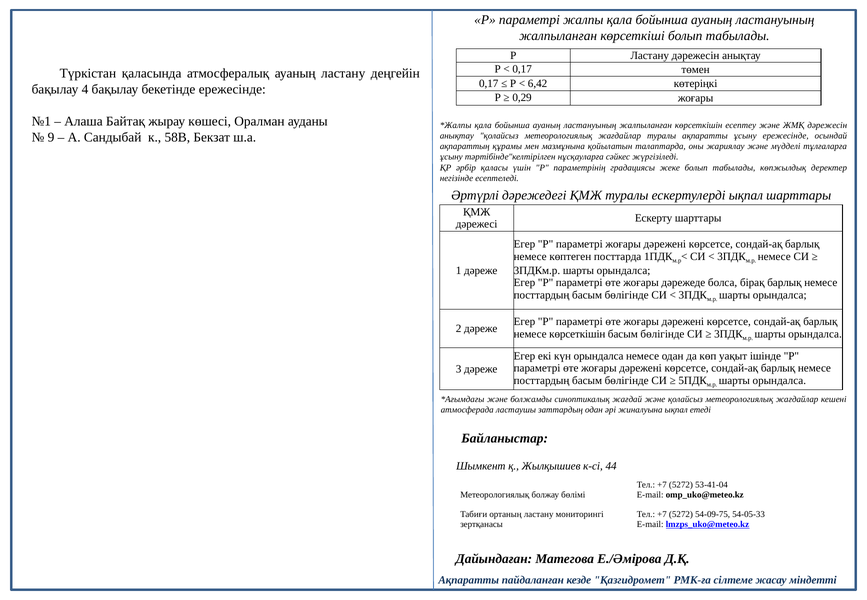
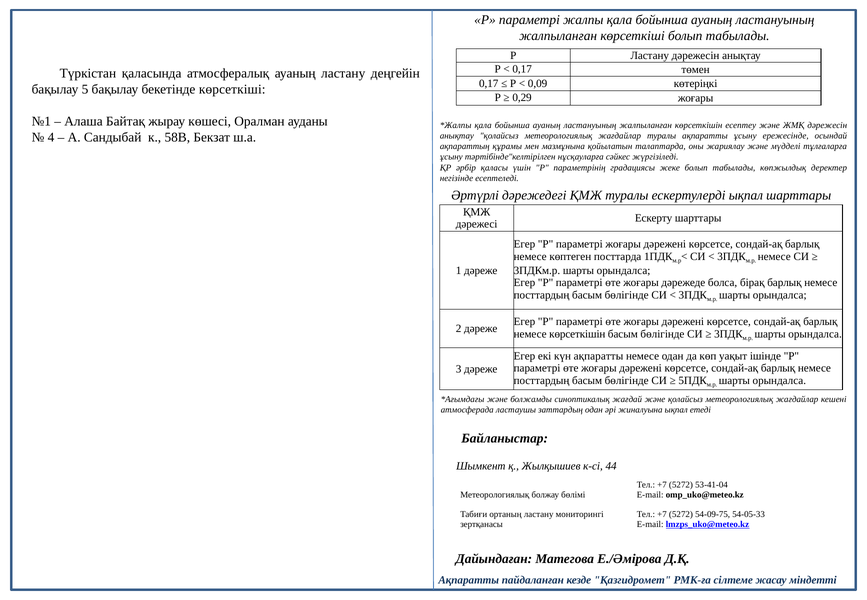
6,42: 6,42 -> 0,09
4: 4 -> 5
бекетінде ережесінде: ережесінде -> көрсеткіші
9: 9 -> 4
күн орындалса: орындалса -> ақпаратты
